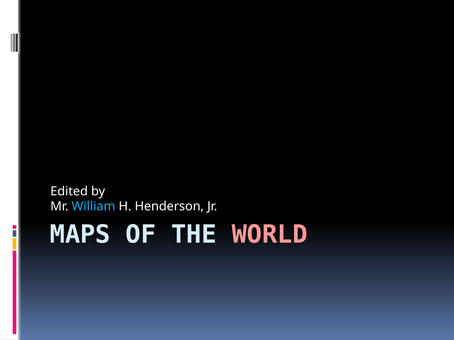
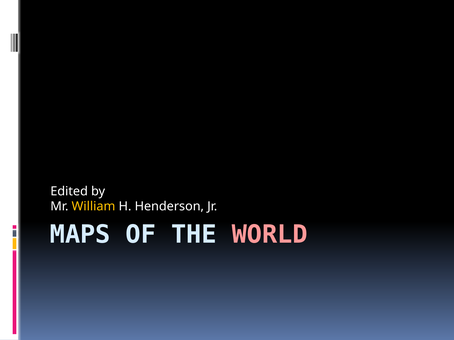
William colour: light blue -> yellow
